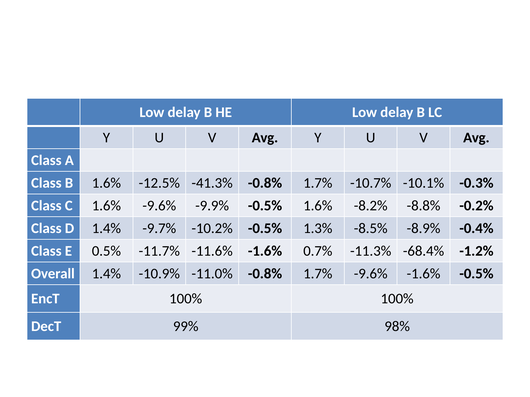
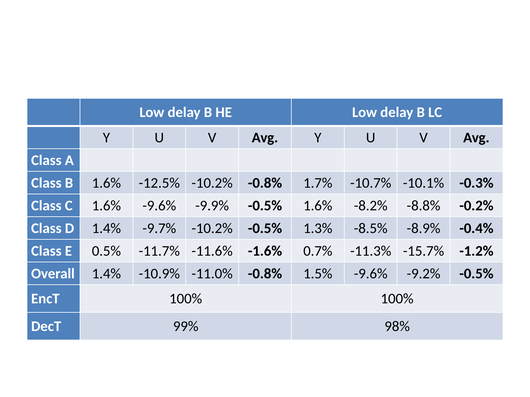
-12.5% -41.3%: -41.3% -> -10.2%
-68.4%: -68.4% -> -15.7%
-11.0% -0.8% 1.7%: 1.7% -> 1.5%
-9.6% -1.6%: -1.6% -> -9.2%
